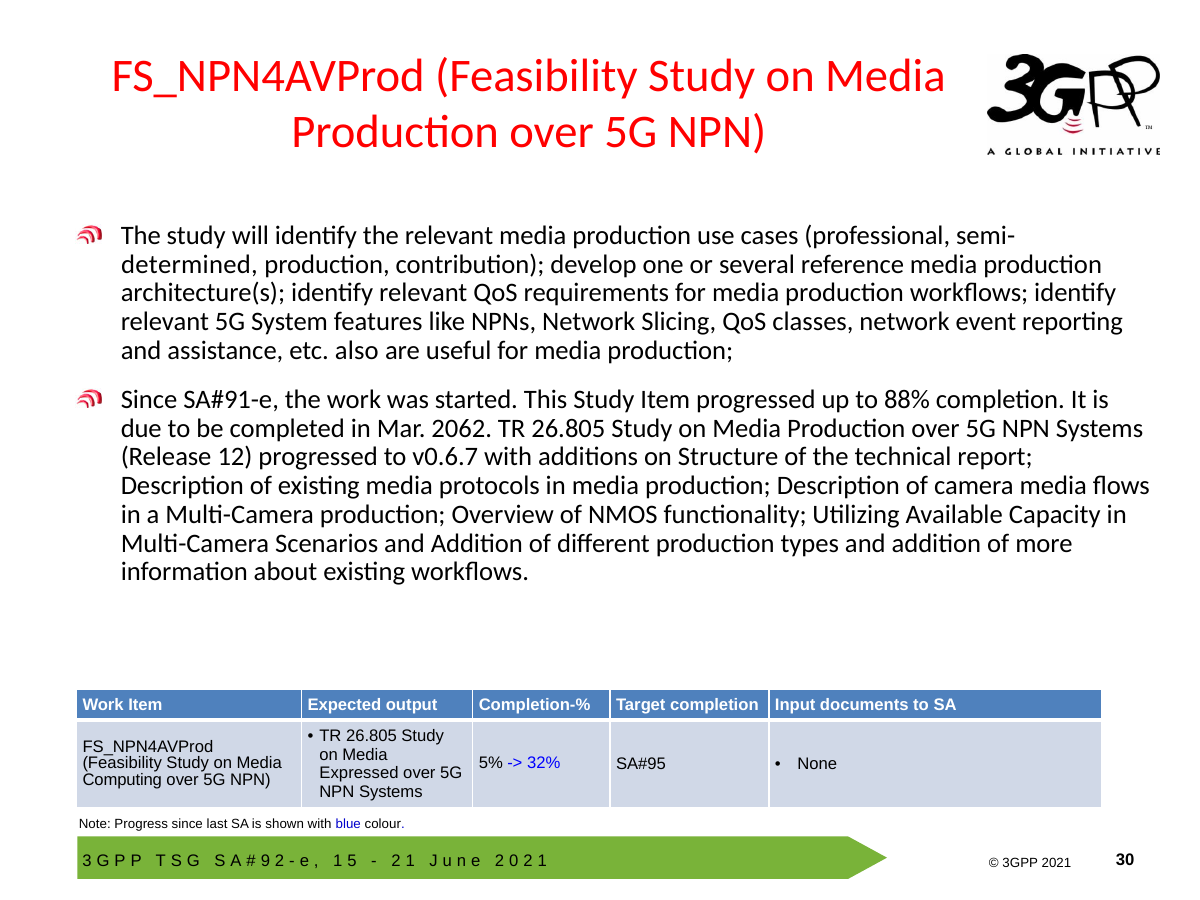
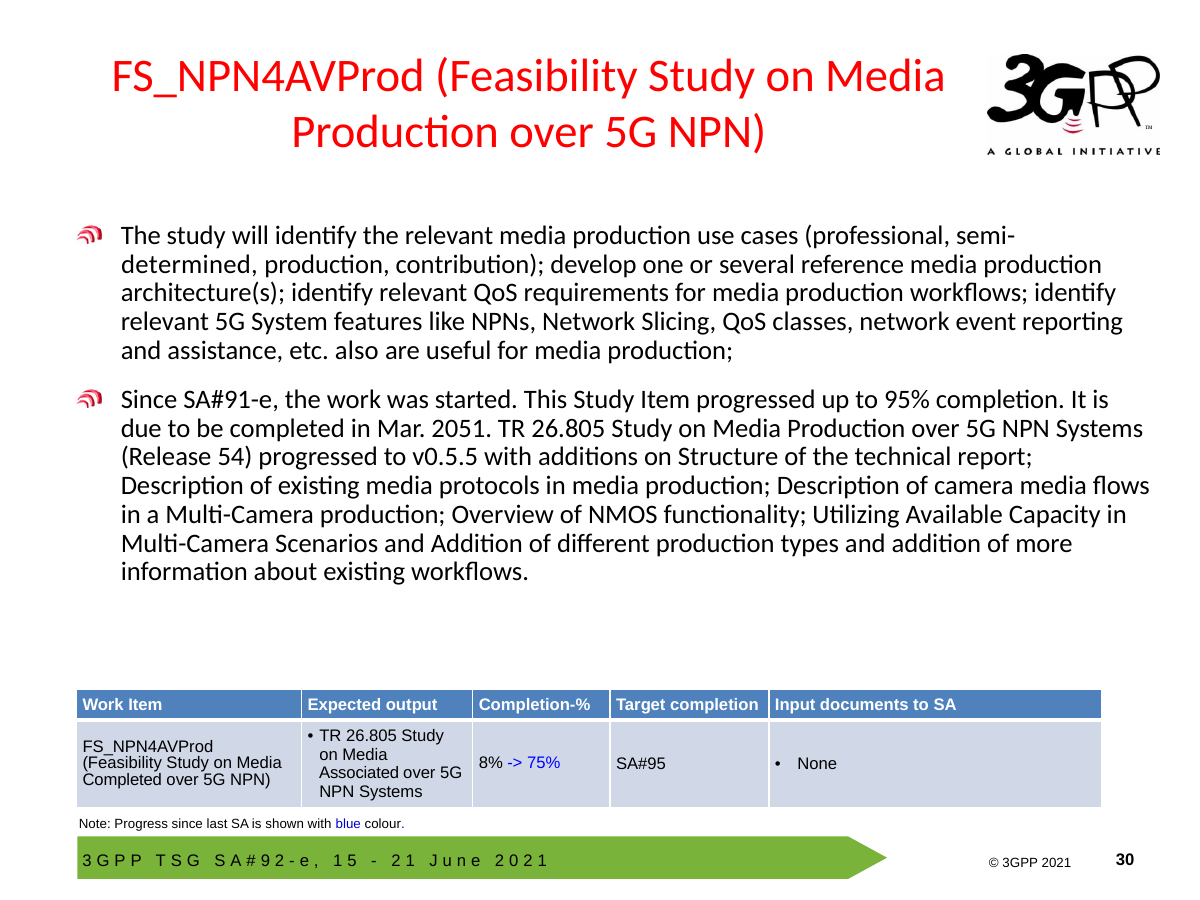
88%: 88% -> 95%
2062: 2062 -> 2051
12: 12 -> 54
v0.6.7: v0.6.7 -> v0.5.5
5%: 5% -> 8%
32%: 32% -> 75%
Expressed: Expressed -> Associated
Computing at (122, 780): Computing -> Completed
